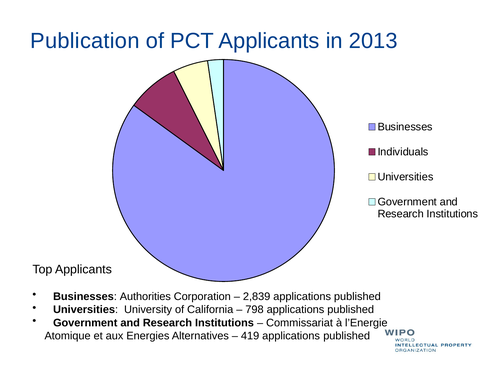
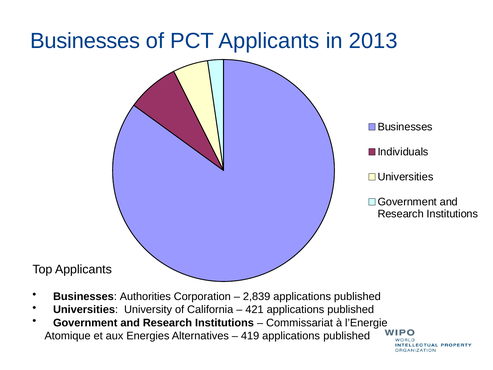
Publication at (85, 41): Publication -> Businesses
798: 798 -> 421
